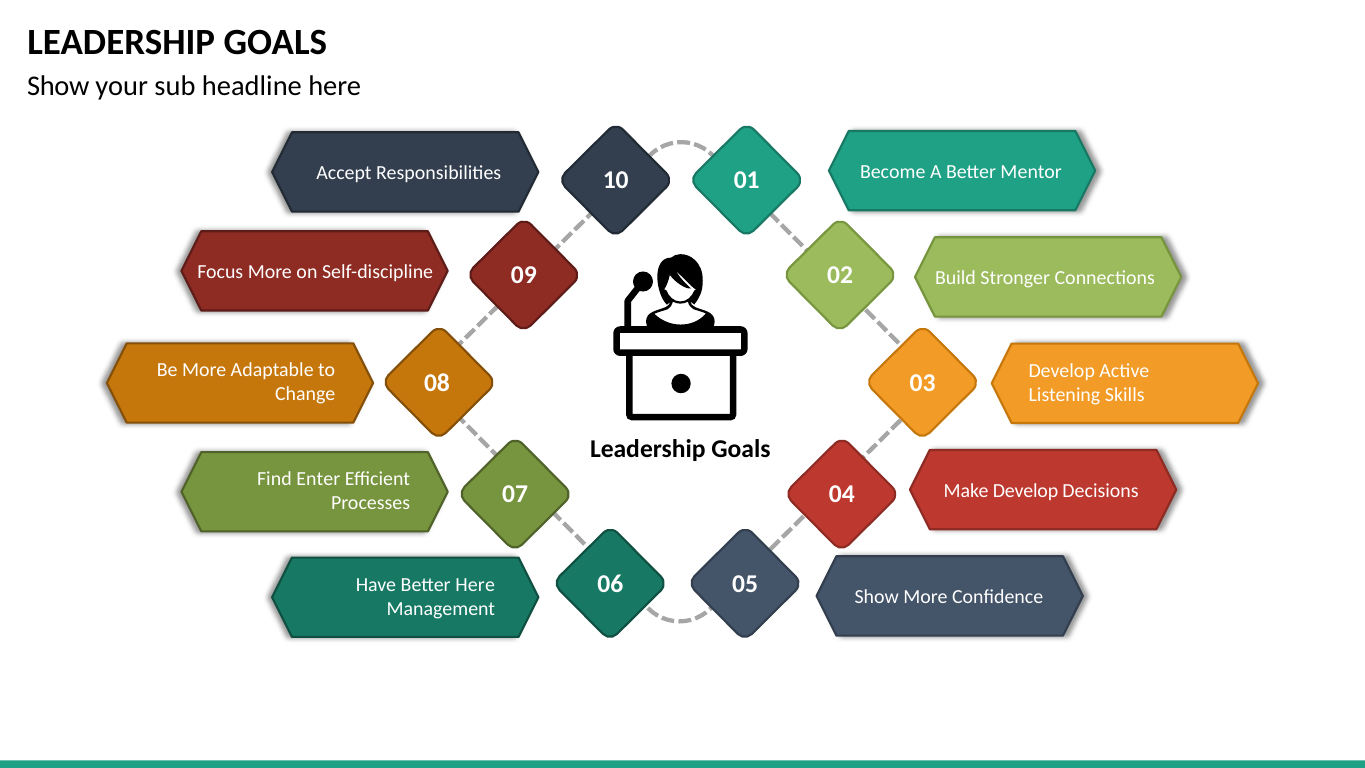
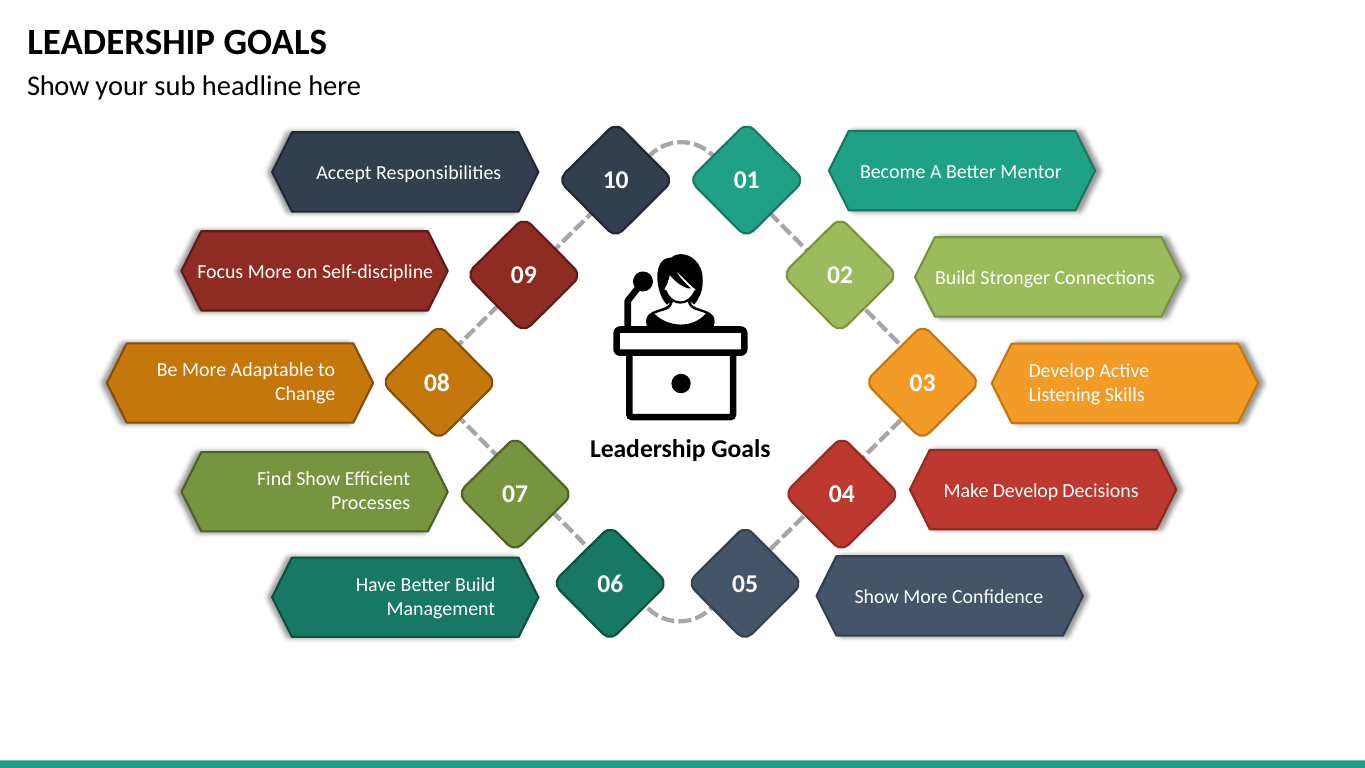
Find Enter: Enter -> Show
Better Here: Here -> Build
